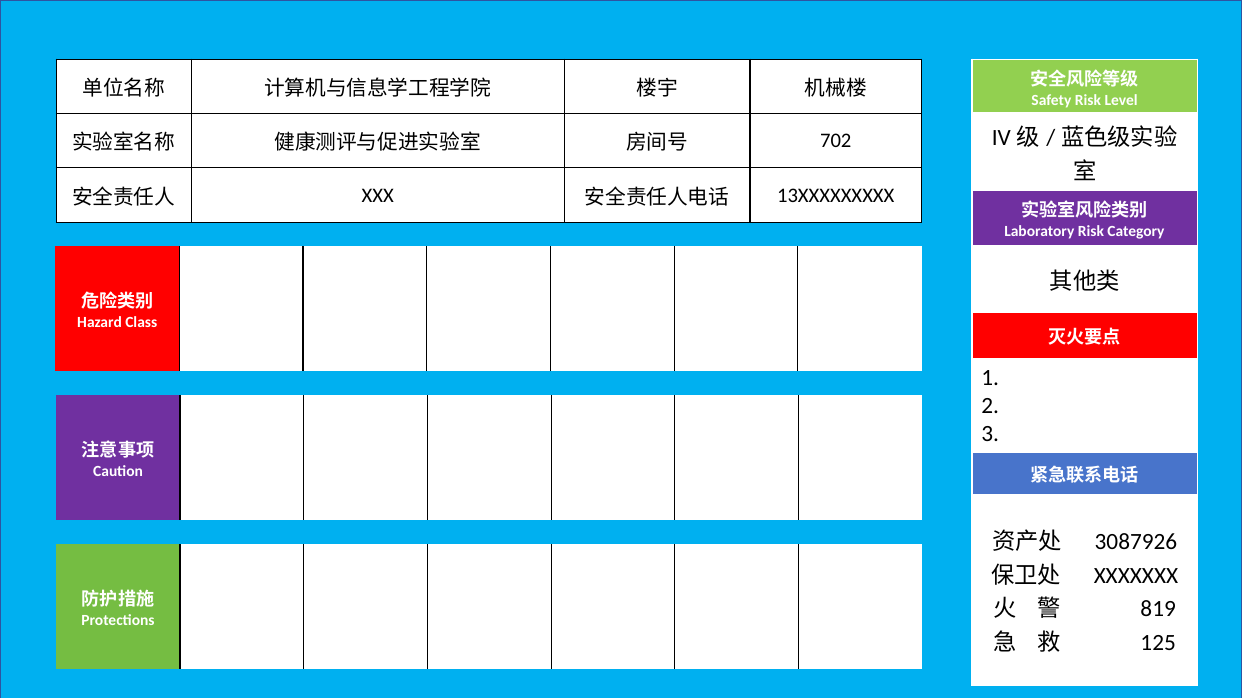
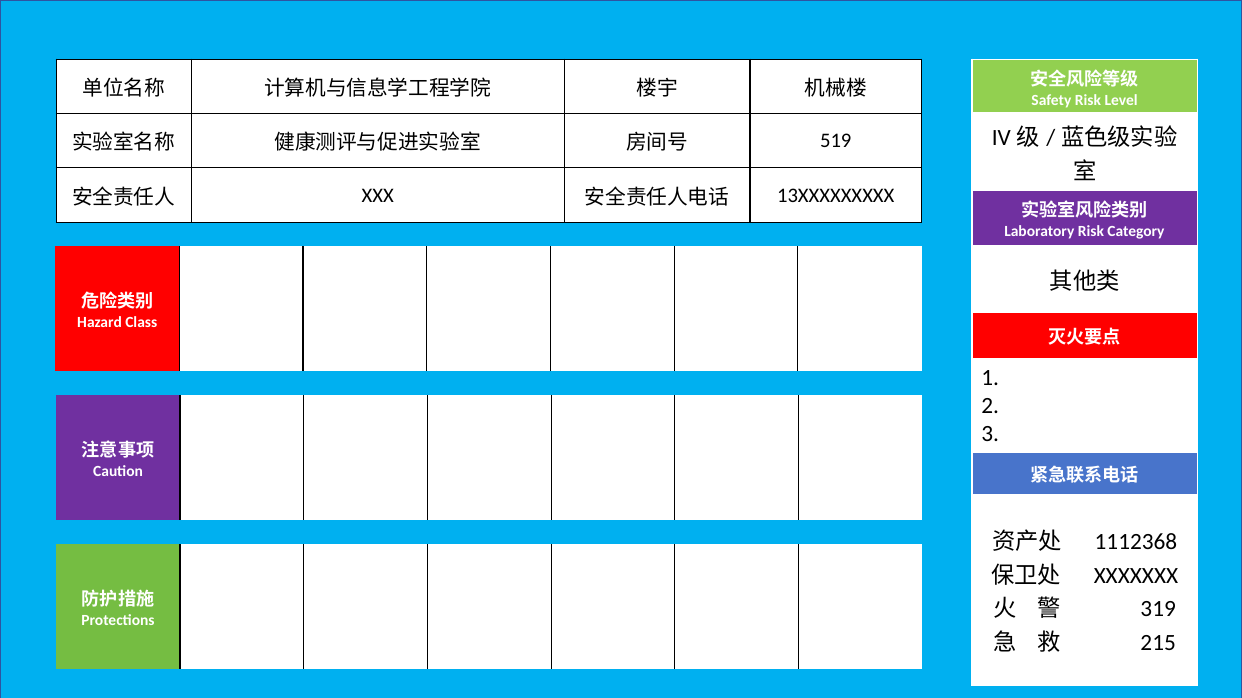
702: 702 -> 519
3087926: 3087926 -> 1112368
819: 819 -> 319
125: 125 -> 215
